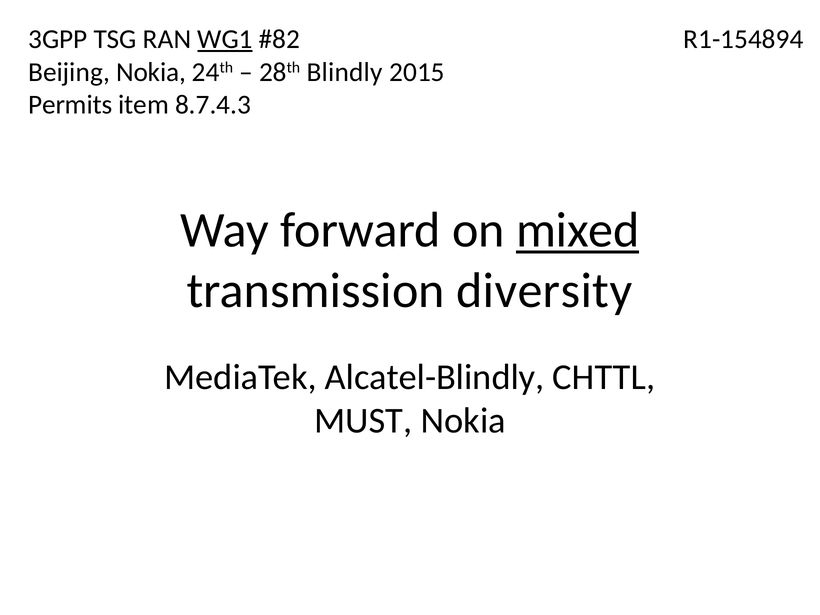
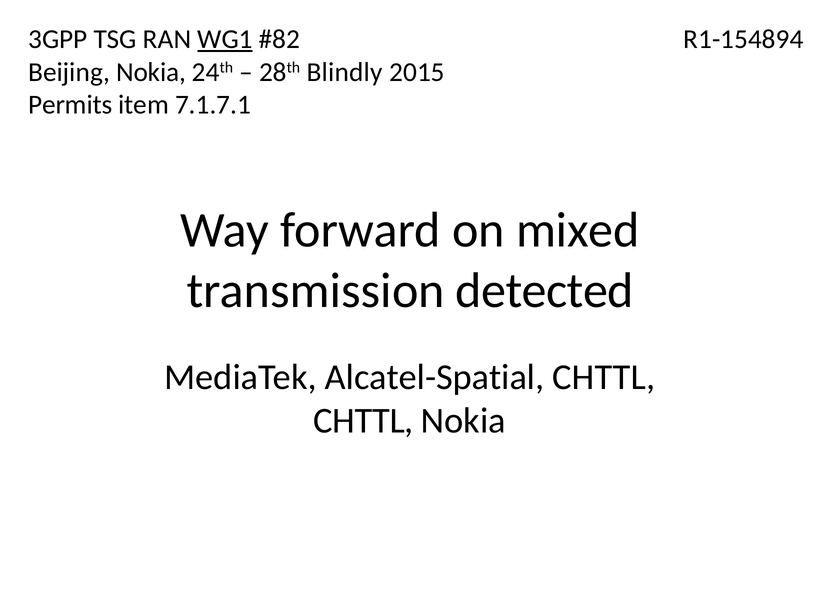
8.7.4.3: 8.7.4.3 -> 7.1.7.1
mixed underline: present -> none
diversity: diversity -> detected
Alcatel-Blindly: Alcatel-Blindly -> Alcatel-Spatial
MUST at (363, 421): MUST -> CHTTL
